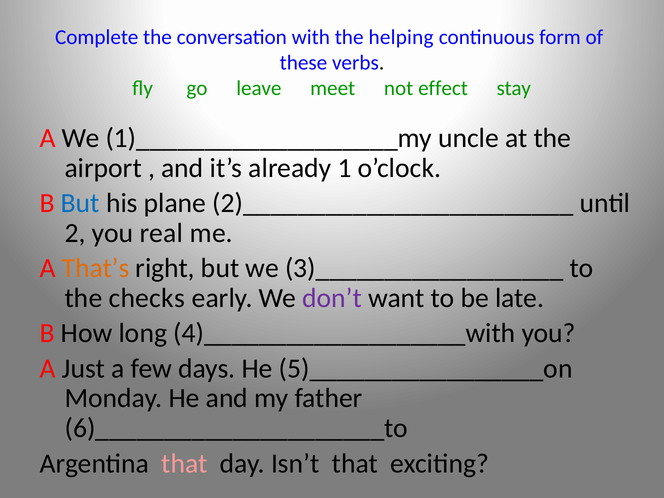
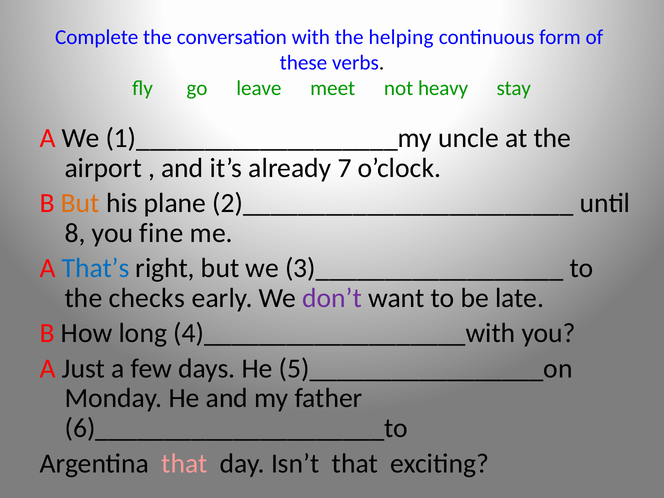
effect: effect -> heavy
1: 1 -> 7
But at (80, 203) colour: blue -> orange
2: 2 -> 8
real: real -> fine
That’s colour: orange -> blue
